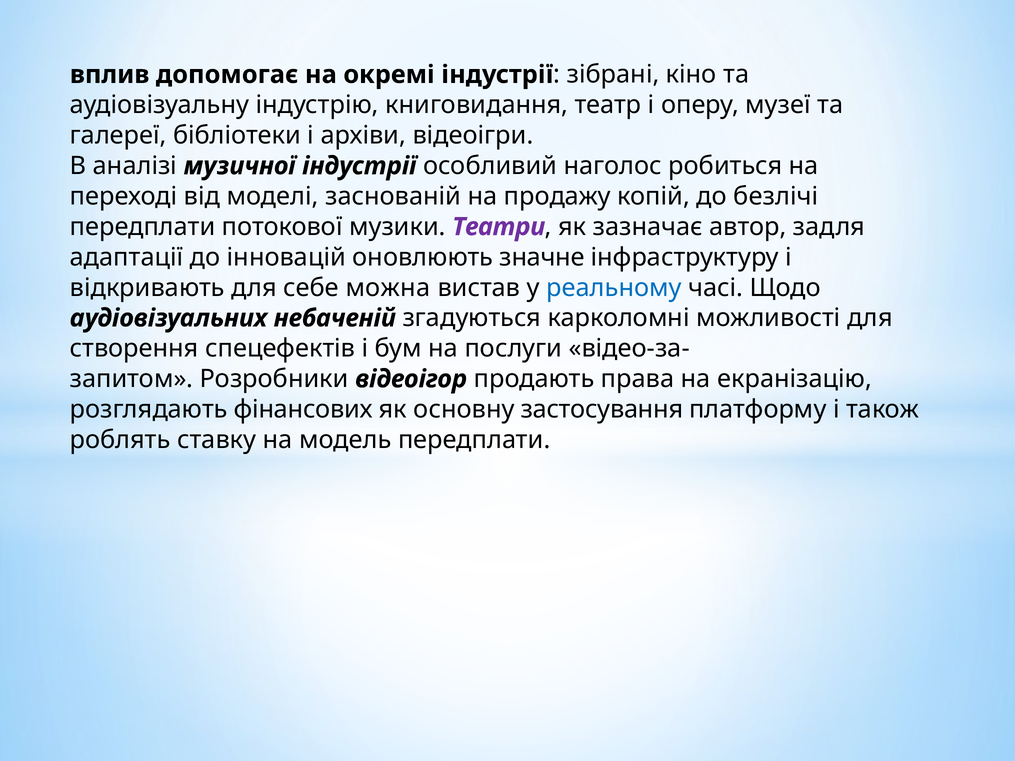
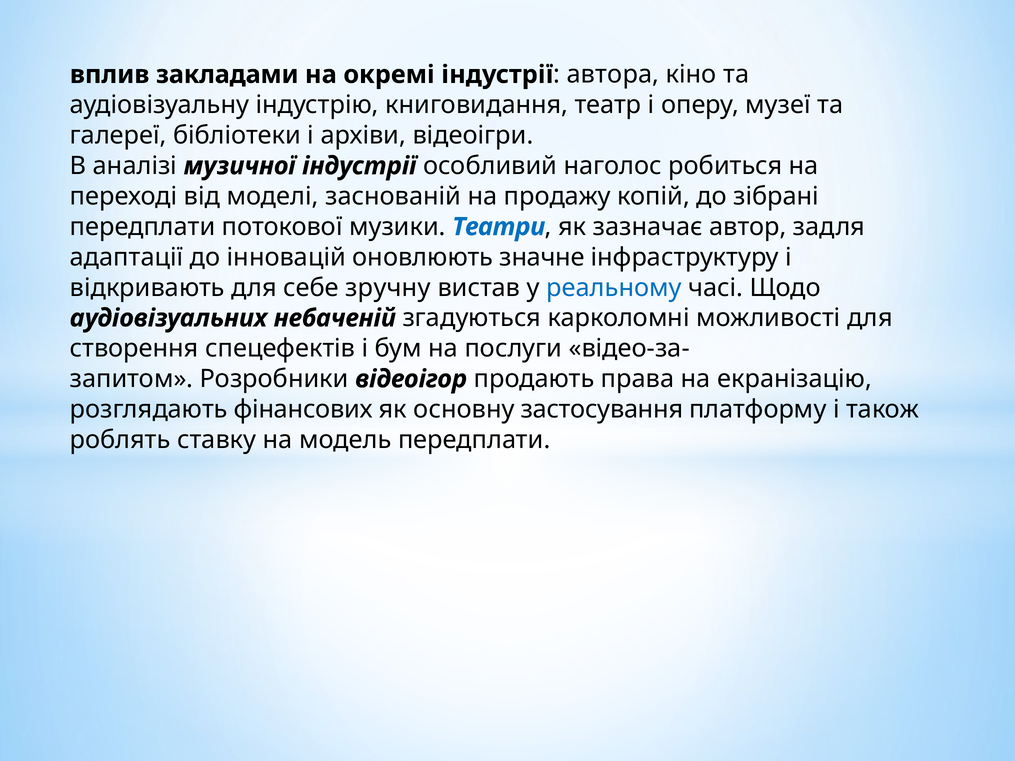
допомогає: допомогає -> закладами
зібрані: зібрані -> автора
безлічі: безлічі -> зібрані
Театри colour: purple -> blue
можна: можна -> зручну
